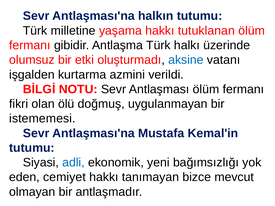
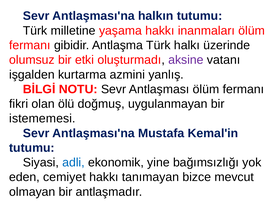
tutuklanan: tutuklanan -> inanmaları
aksine colour: blue -> purple
verildi: verildi -> yanlış
yeni: yeni -> yine
